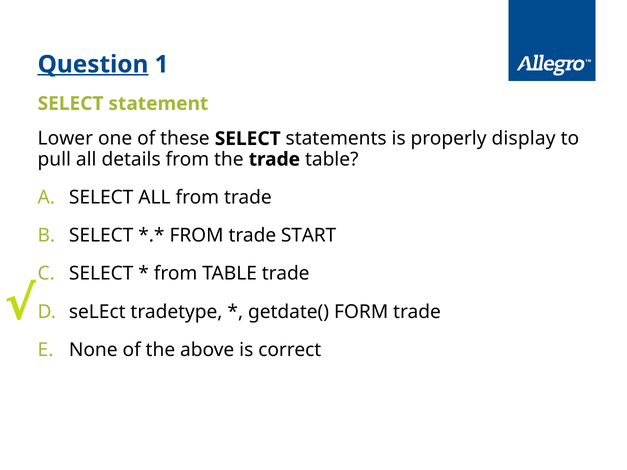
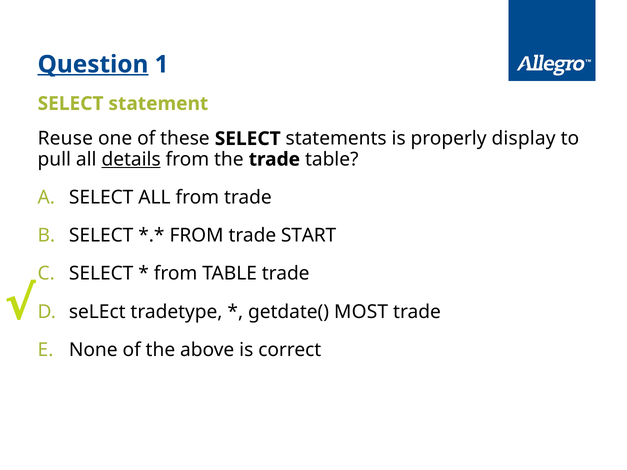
Lower: Lower -> Reuse
details underline: none -> present
FORM: FORM -> MOST
